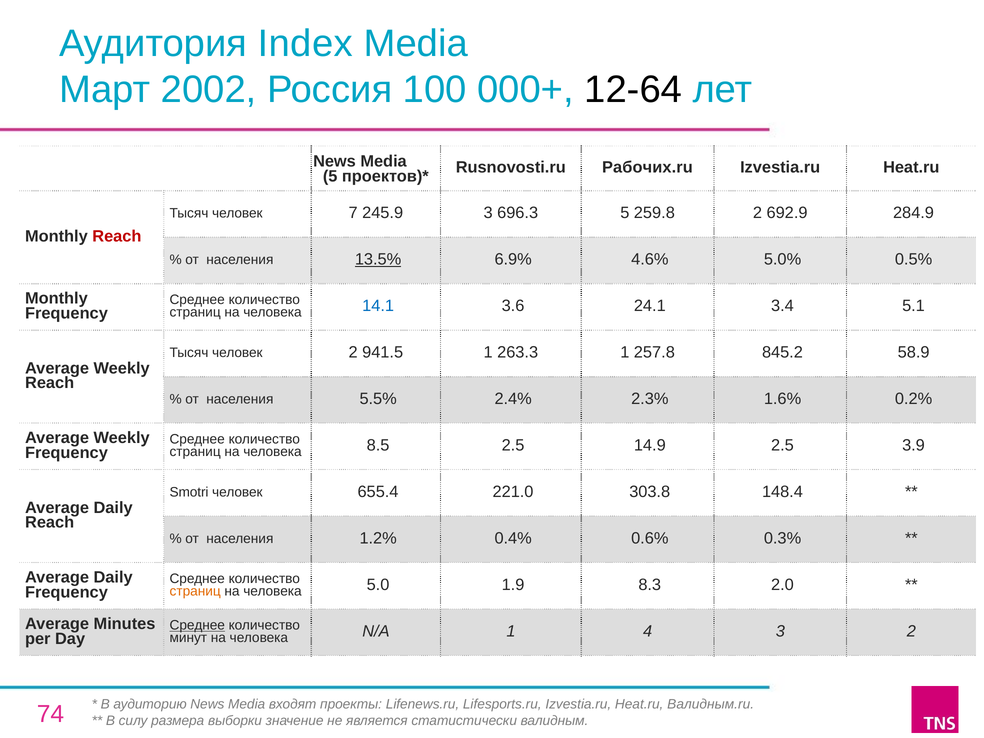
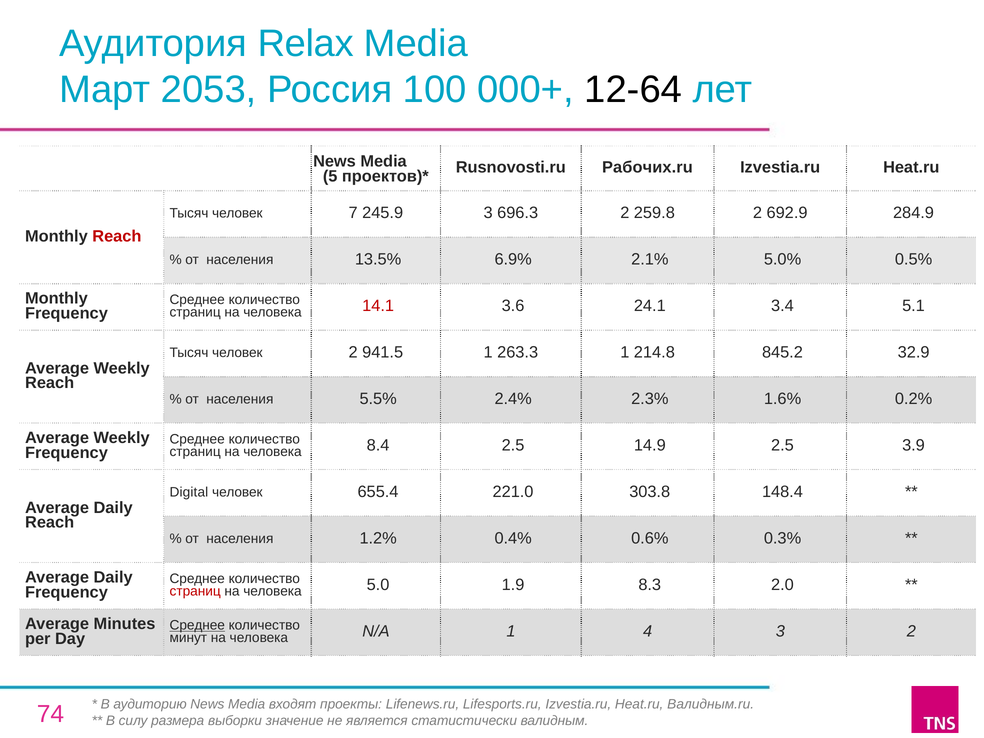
Index: Index -> Relax
2002: 2002 -> 2053
696.3 5: 5 -> 2
13.5% underline: present -> none
4.6%: 4.6% -> 2.1%
14.1 colour: blue -> red
257.8: 257.8 -> 214.8
58.9: 58.9 -> 32.9
8.5: 8.5 -> 8.4
Smotri: Smotri -> Digital
страниц at (195, 591) colour: orange -> red
